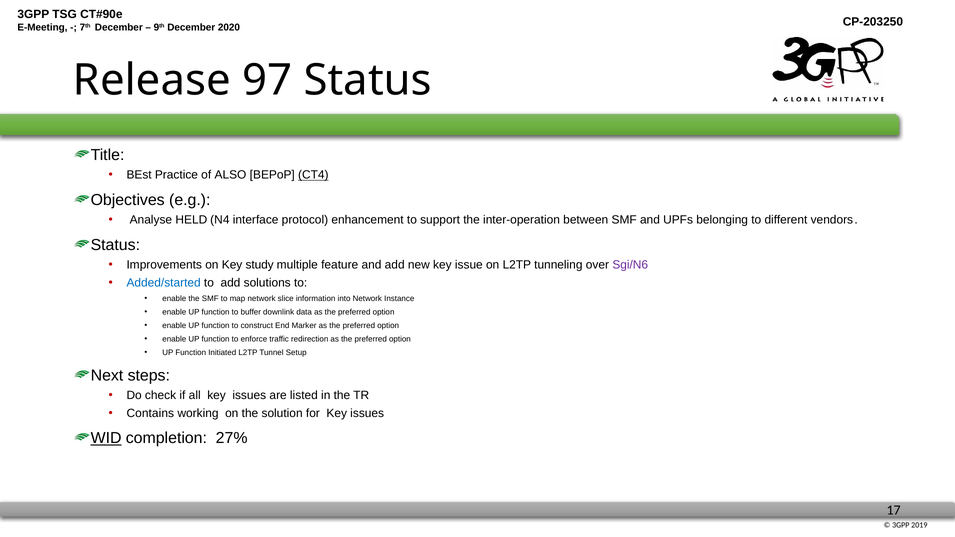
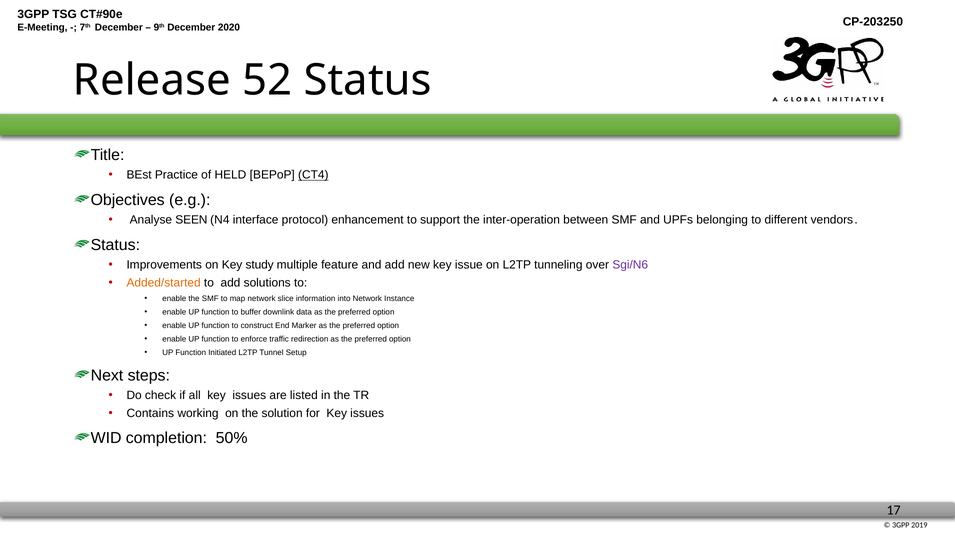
97: 97 -> 52
ALSO: ALSO -> HELD
HELD: HELD -> SEEN
Added/started colour: blue -> orange
WID underline: present -> none
27%: 27% -> 50%
